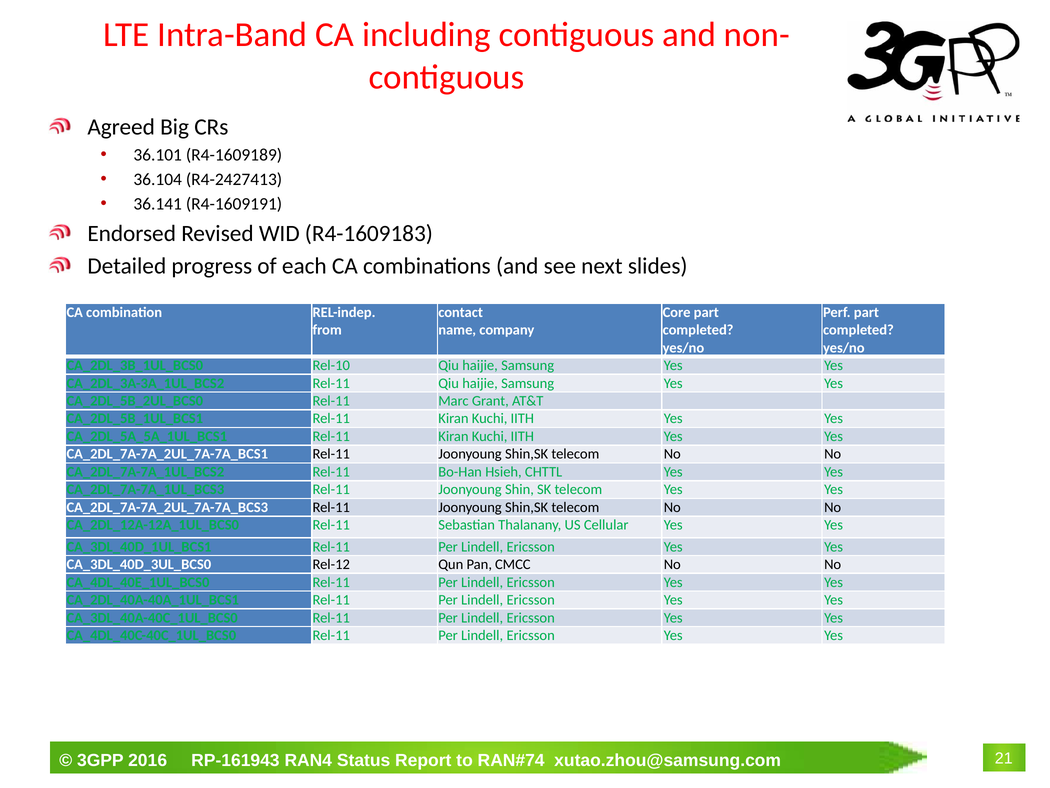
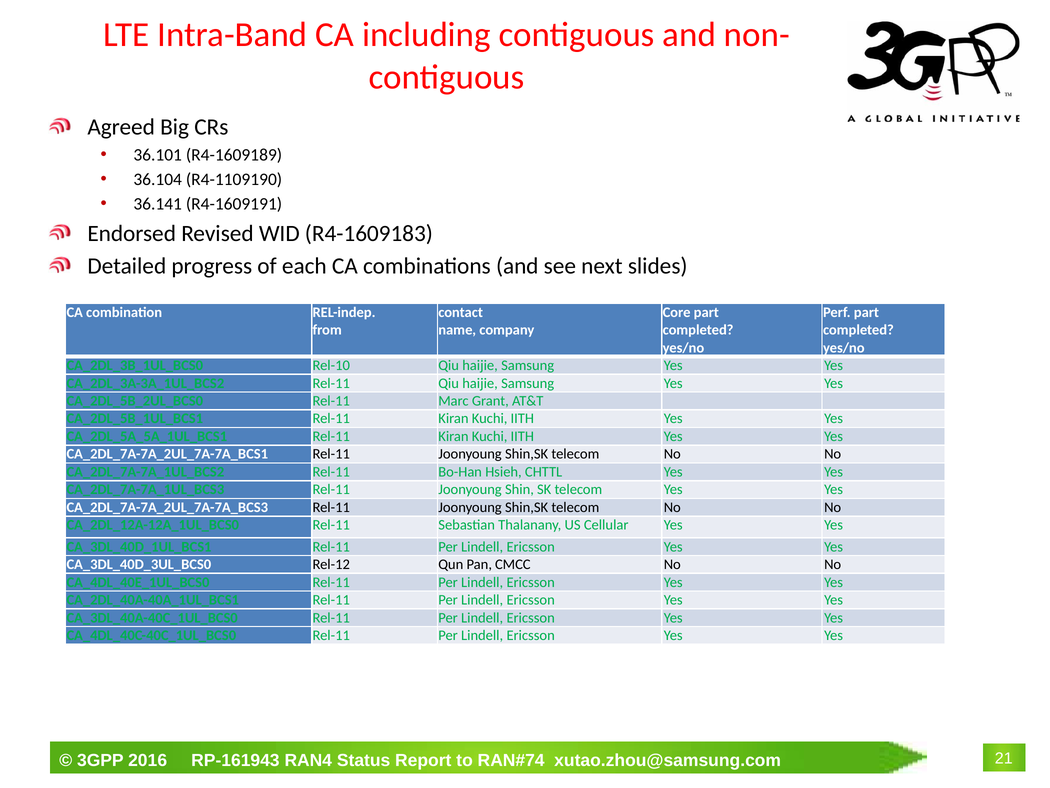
R4-2427413: R4-2427413 -> R4-1109190
